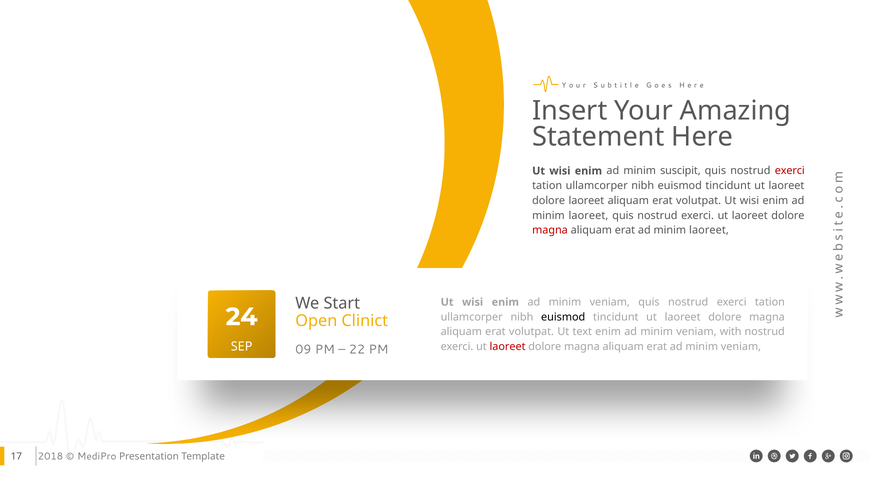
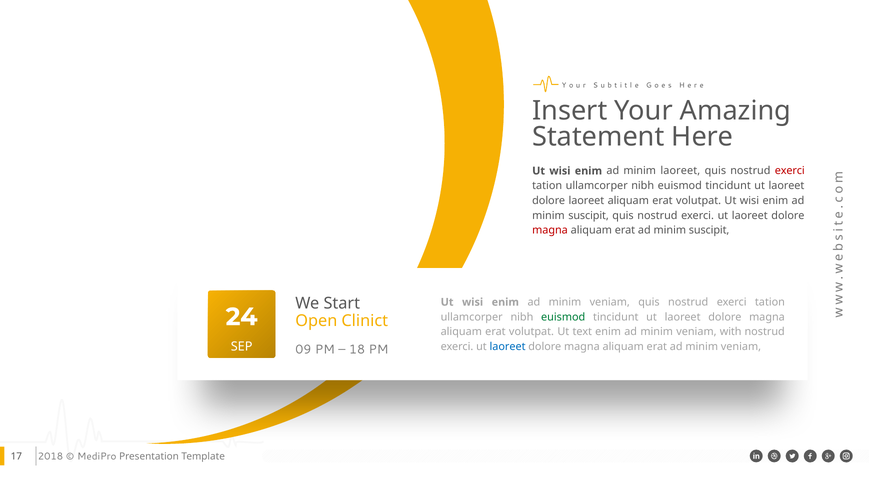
minim suscipit: suscipit -> laoreet
laoreet at (588, 215): laoreet -> suscipit
erat ad minim laoreet: laoreet -> suscipit
euismod at (563, 317) colour: black -> green
laoreet at (508, 347) colour: red -> blue
22: 22 -> 18
